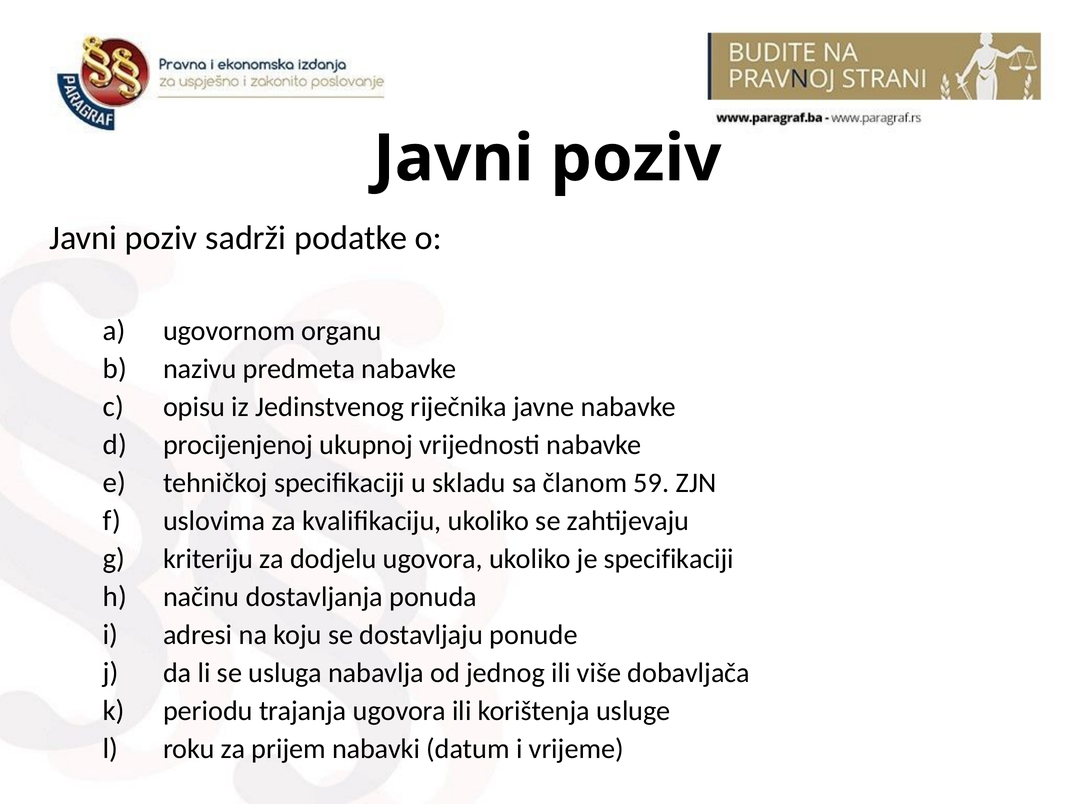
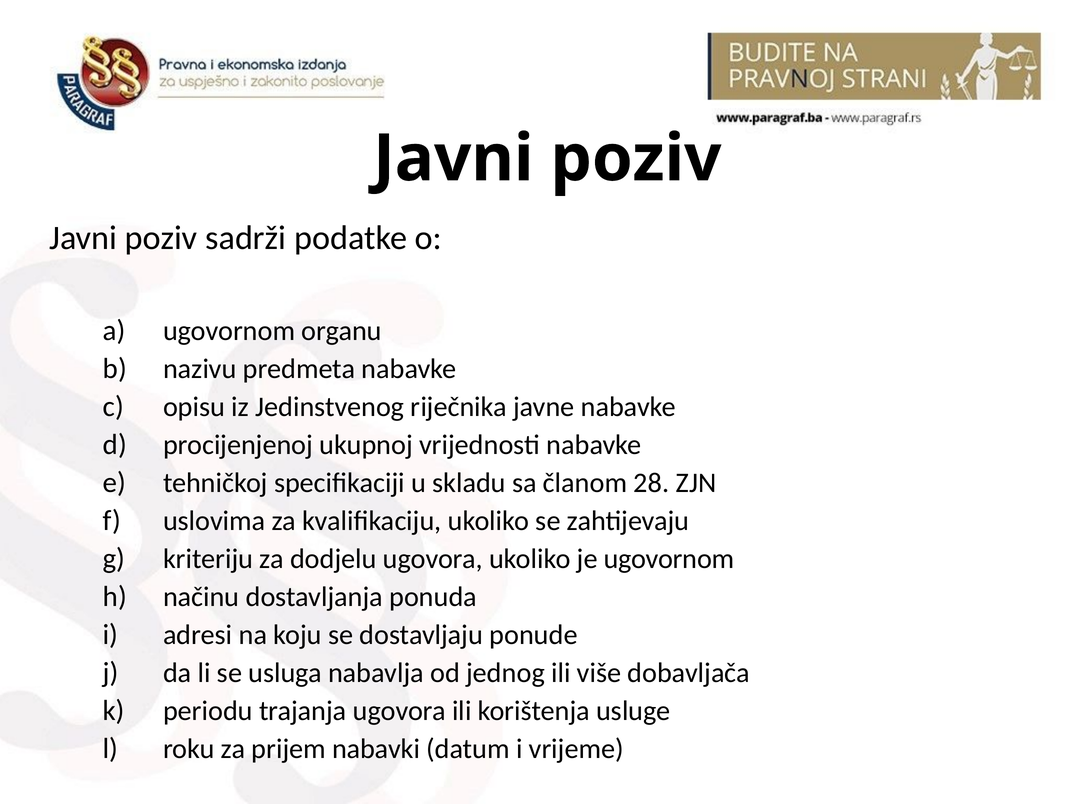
59: 59 -> 28
je specifikaciji: specifikaciji -> ugovornom
